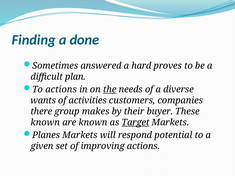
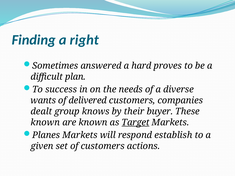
done: done -> right
To actions: actions -> success
the underline: present -> none
activities: activities -> delivered
there: there -> dealt
makes: makes -> knows
potential: potential -> establish
of improving: improving -> customers
